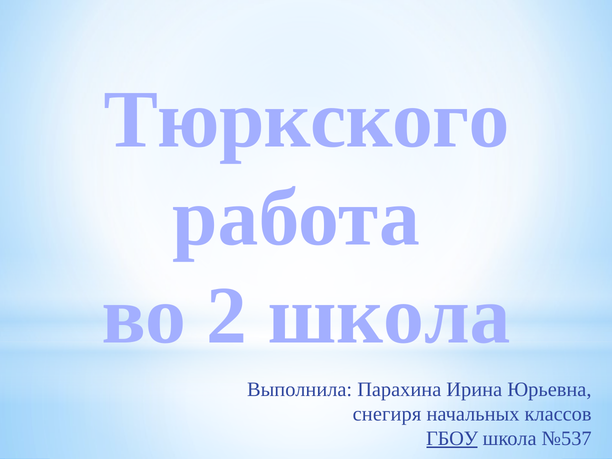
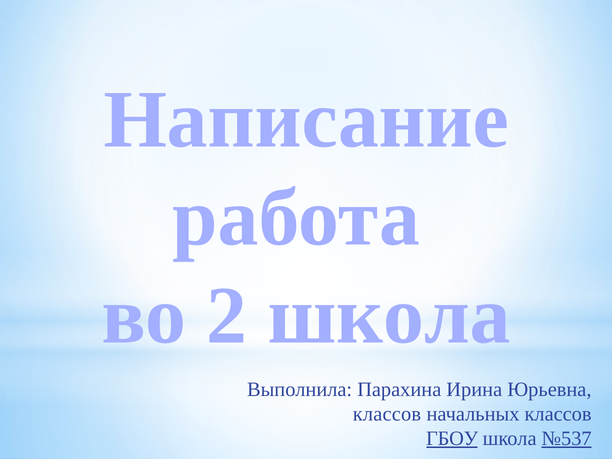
Тюркского: Тюркского -> Написание
снегиря at (387, 414): снегиря -> классов
№537 underline: none -> present
